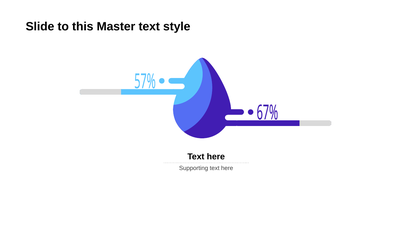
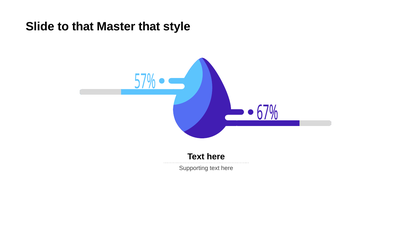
to this: this -> that
Master text: text -> that
